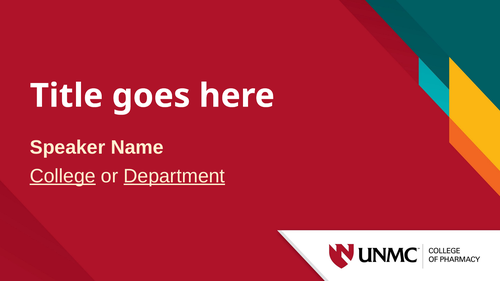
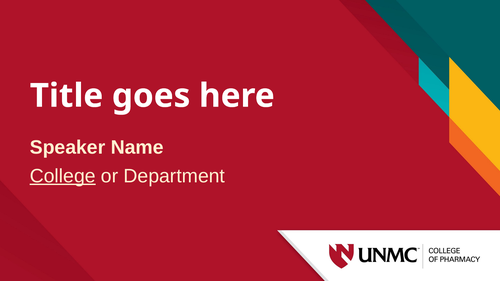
Department underline: present -> none
